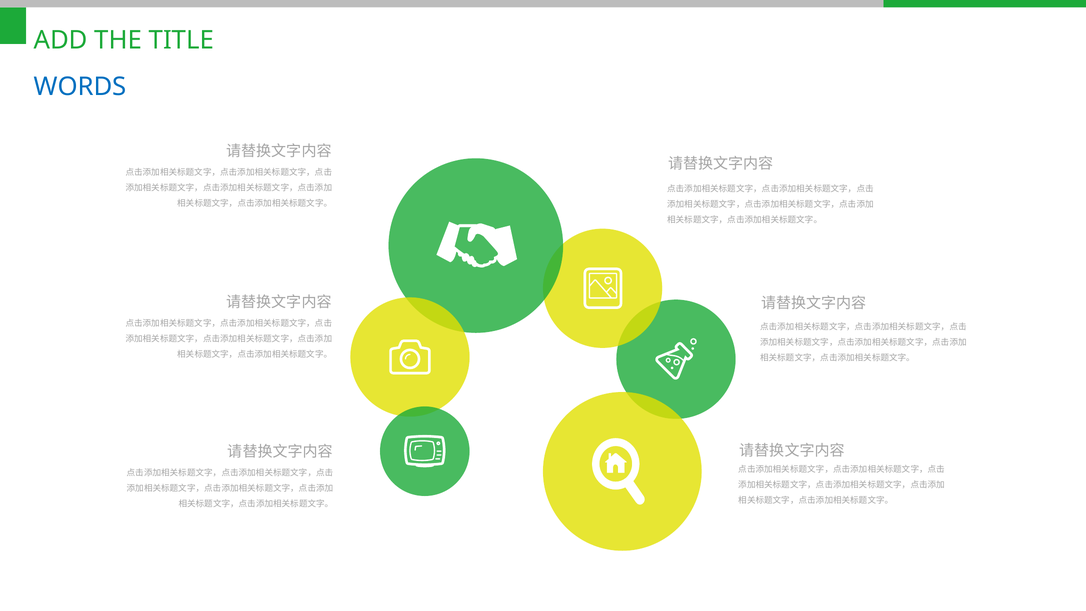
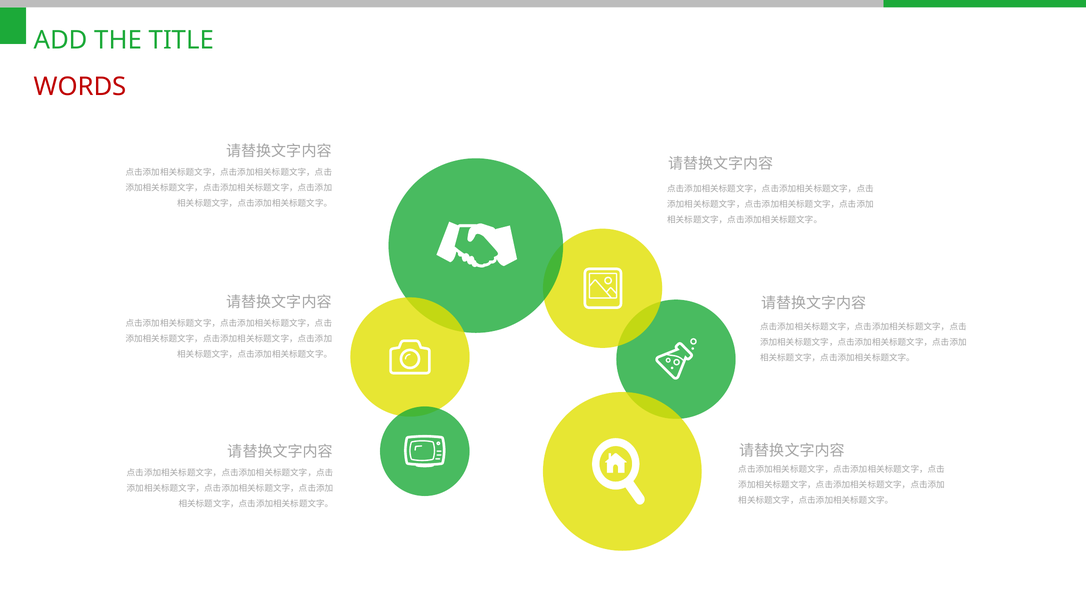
WORDS at (80, 87) colour: blue -> red
